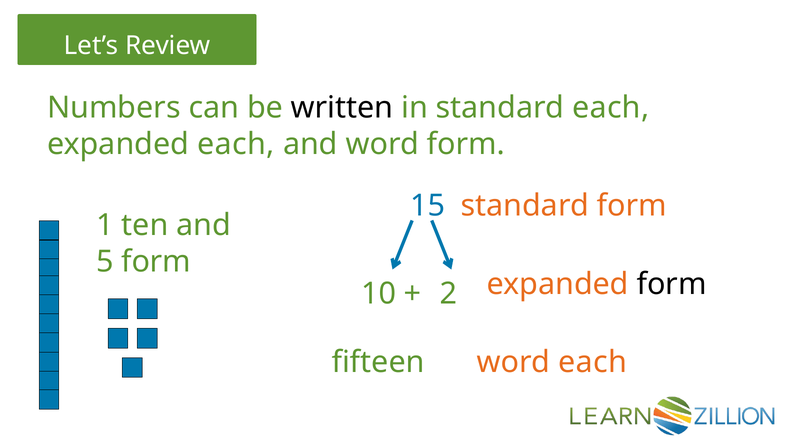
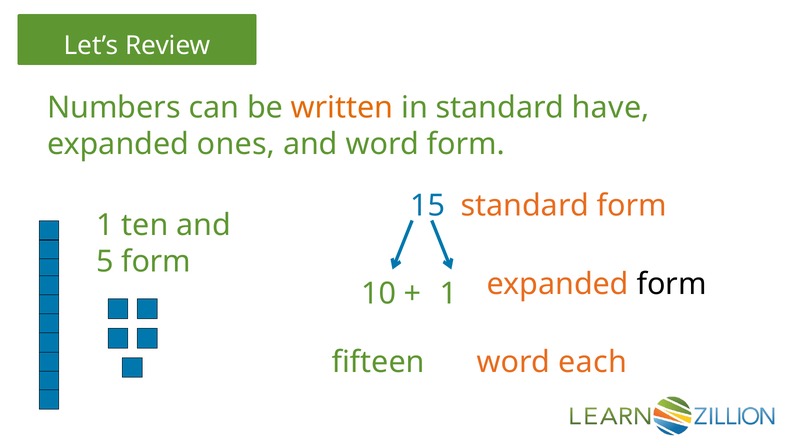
written colour: black -> orange
standard each: each -> have
expanded each: each -> ones
2 at (448, 294): 2 -> 1
